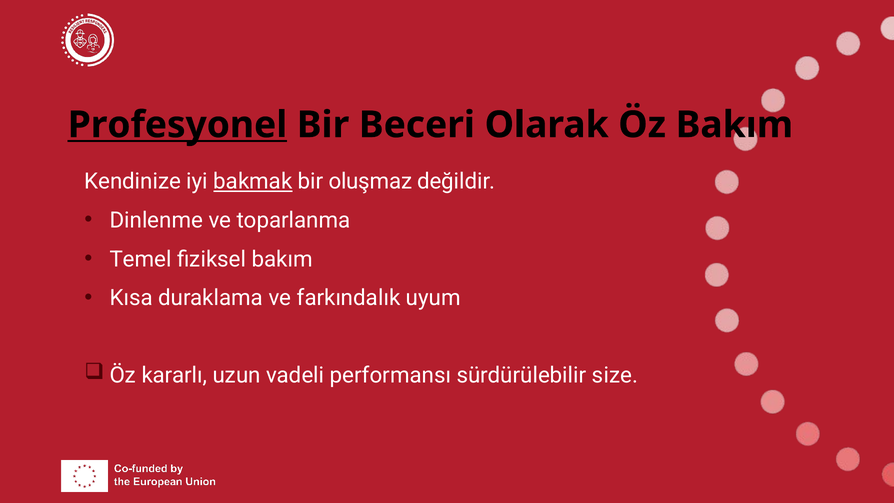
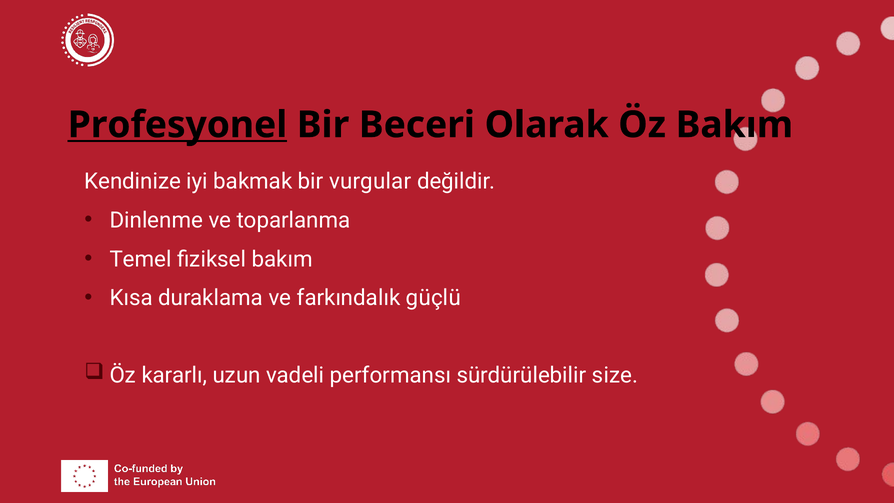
bakmak underline: present -> none
oluşmaz: oluşmaz -> vurgular
uyum: uyum -> güçlü
